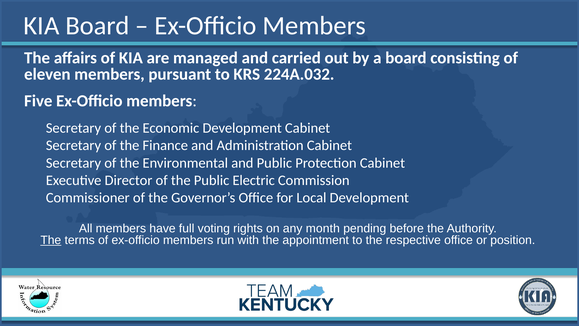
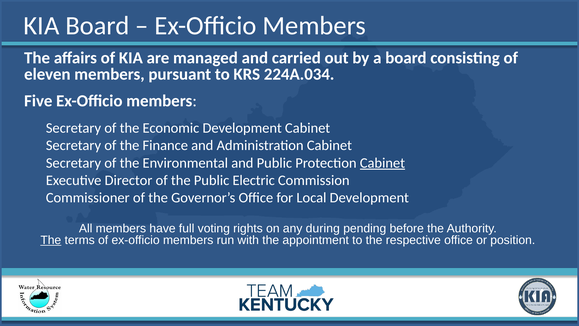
224A.032: 224A.032 -> 224A.034
Cabinet at (382, 163) underline: none -> present
month: month -> during
